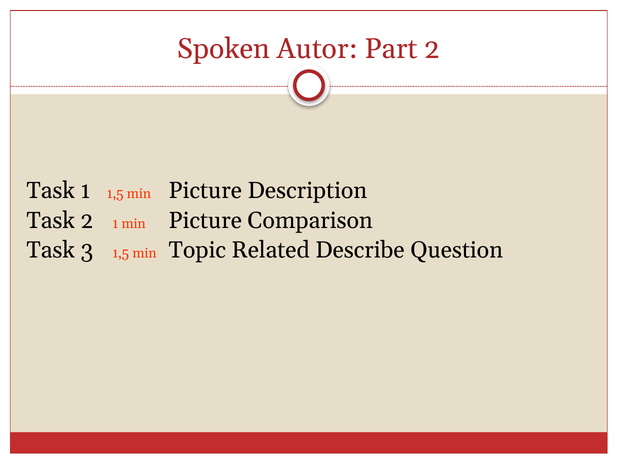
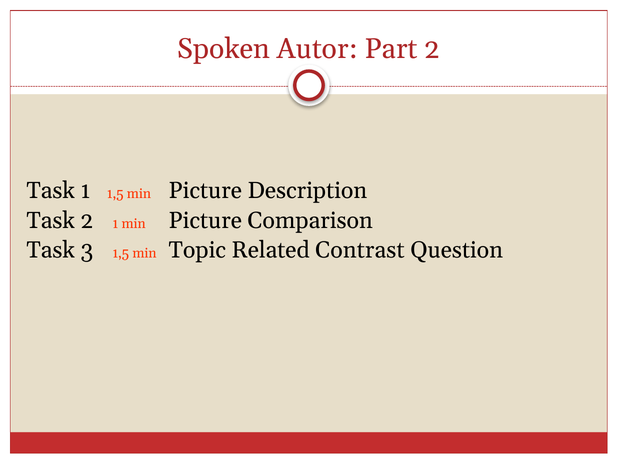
Describe: Describe -> Contrast
